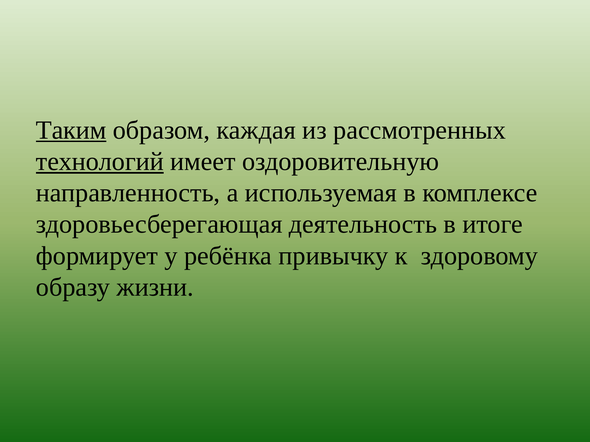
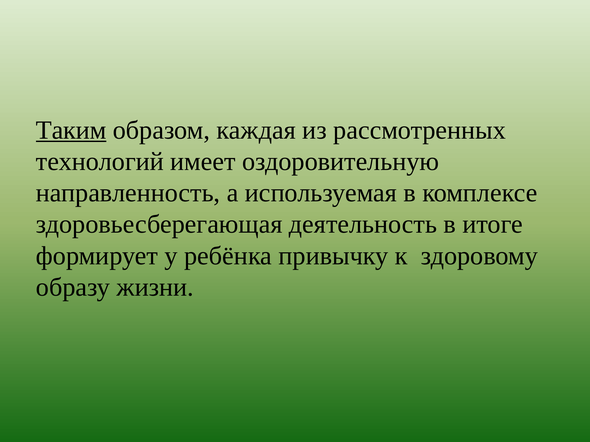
технологий underline: present -> none
